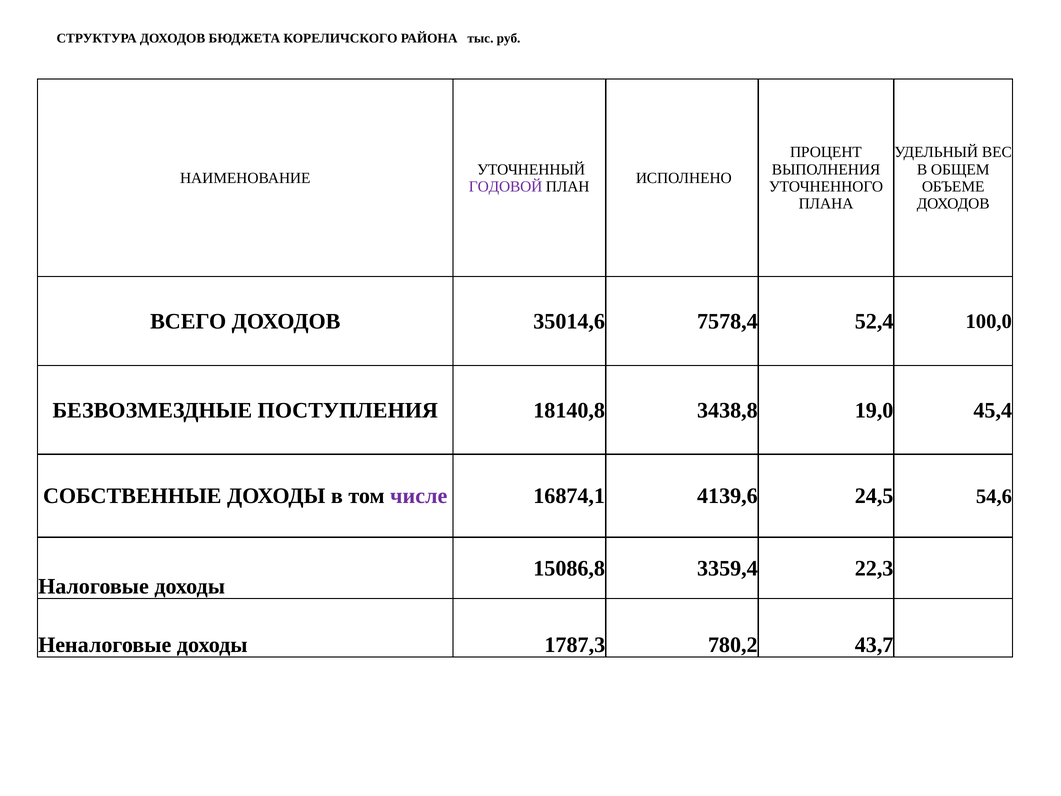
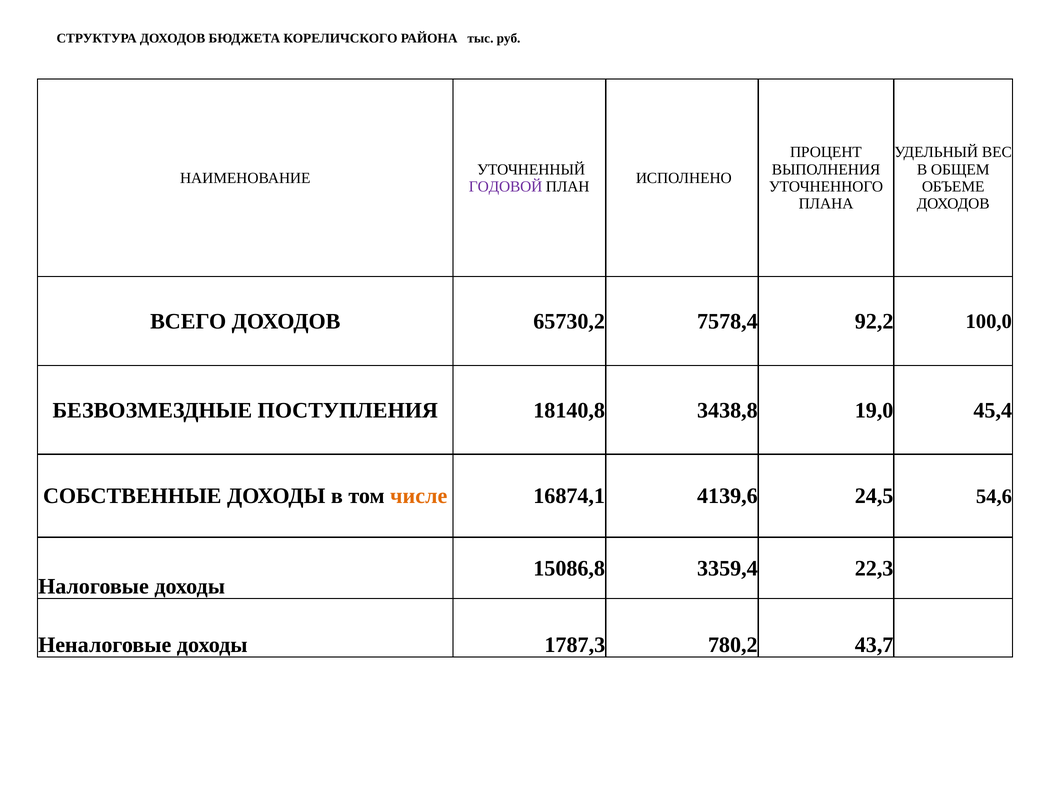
35014,6: 35014,6 -> 65730,2
52,4: 52,4 -> 92,2
числе colour: purple -> orange
